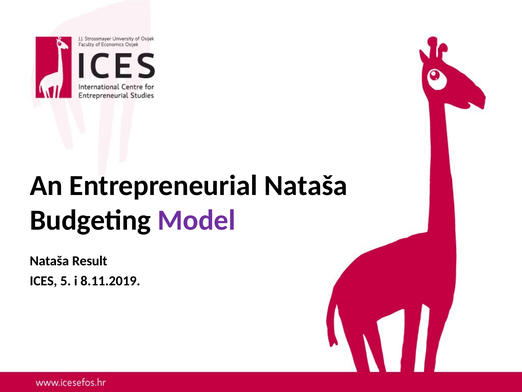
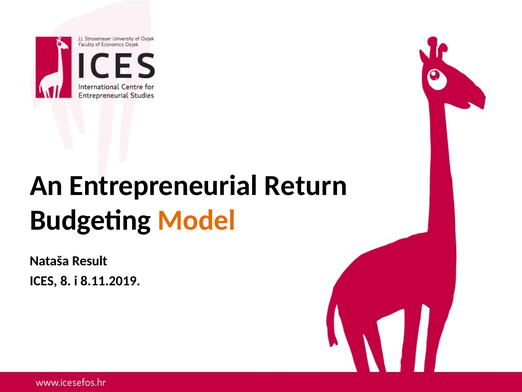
Entrepreneurial Nataša: Nataša -> Return
Model colour: purple -> orange
5: 5 -> 8
